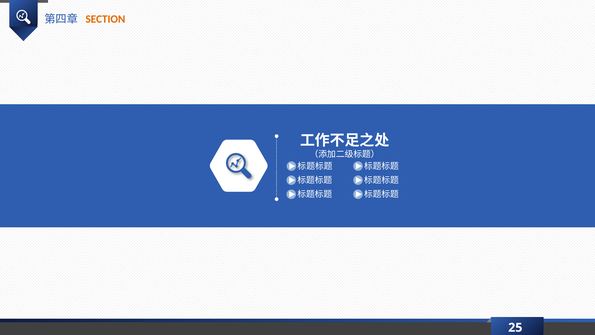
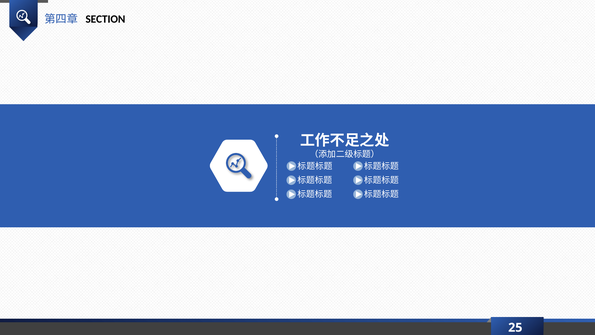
SECTION colour: orange -> black
